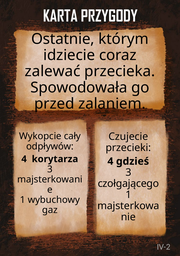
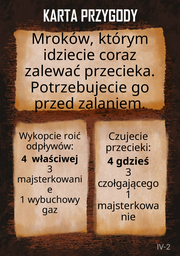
Ostatnie: Ostatnie -> Mroków
Spowodowała: Spowodowała -> Potrzebujecie
cały: cały -> roić
korytarza: korytarza -> właściwej
